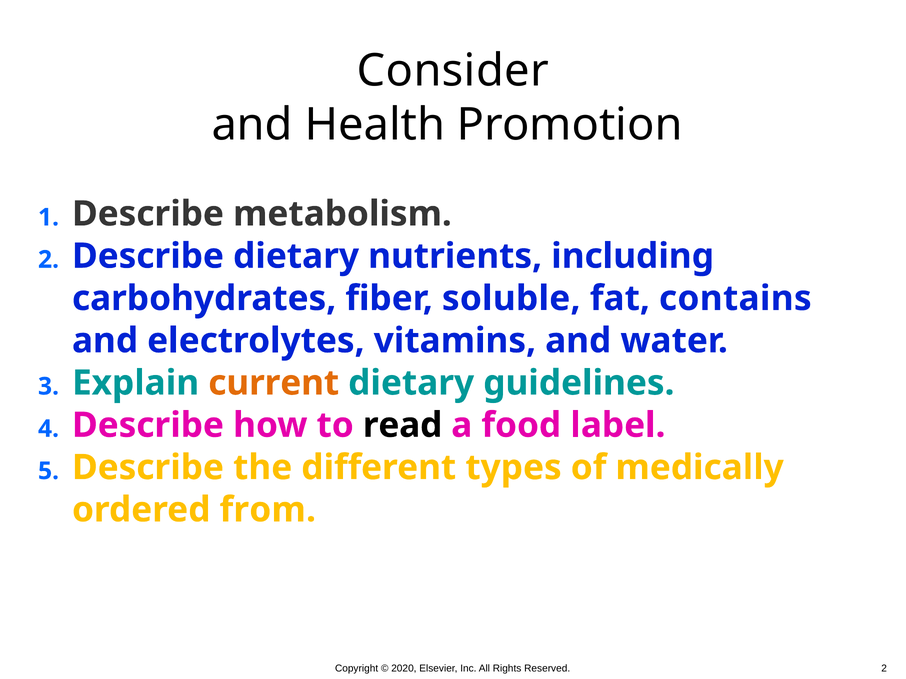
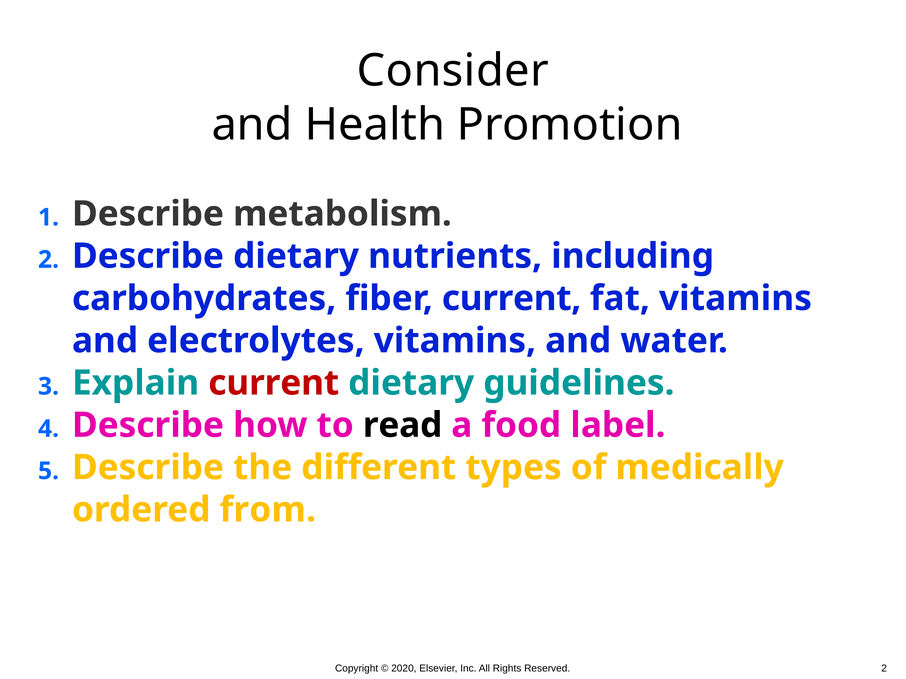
fiber soluble: soluble -> current
fat contains: contains -> vitamins
current at (274, 383) colour: orange -> red
